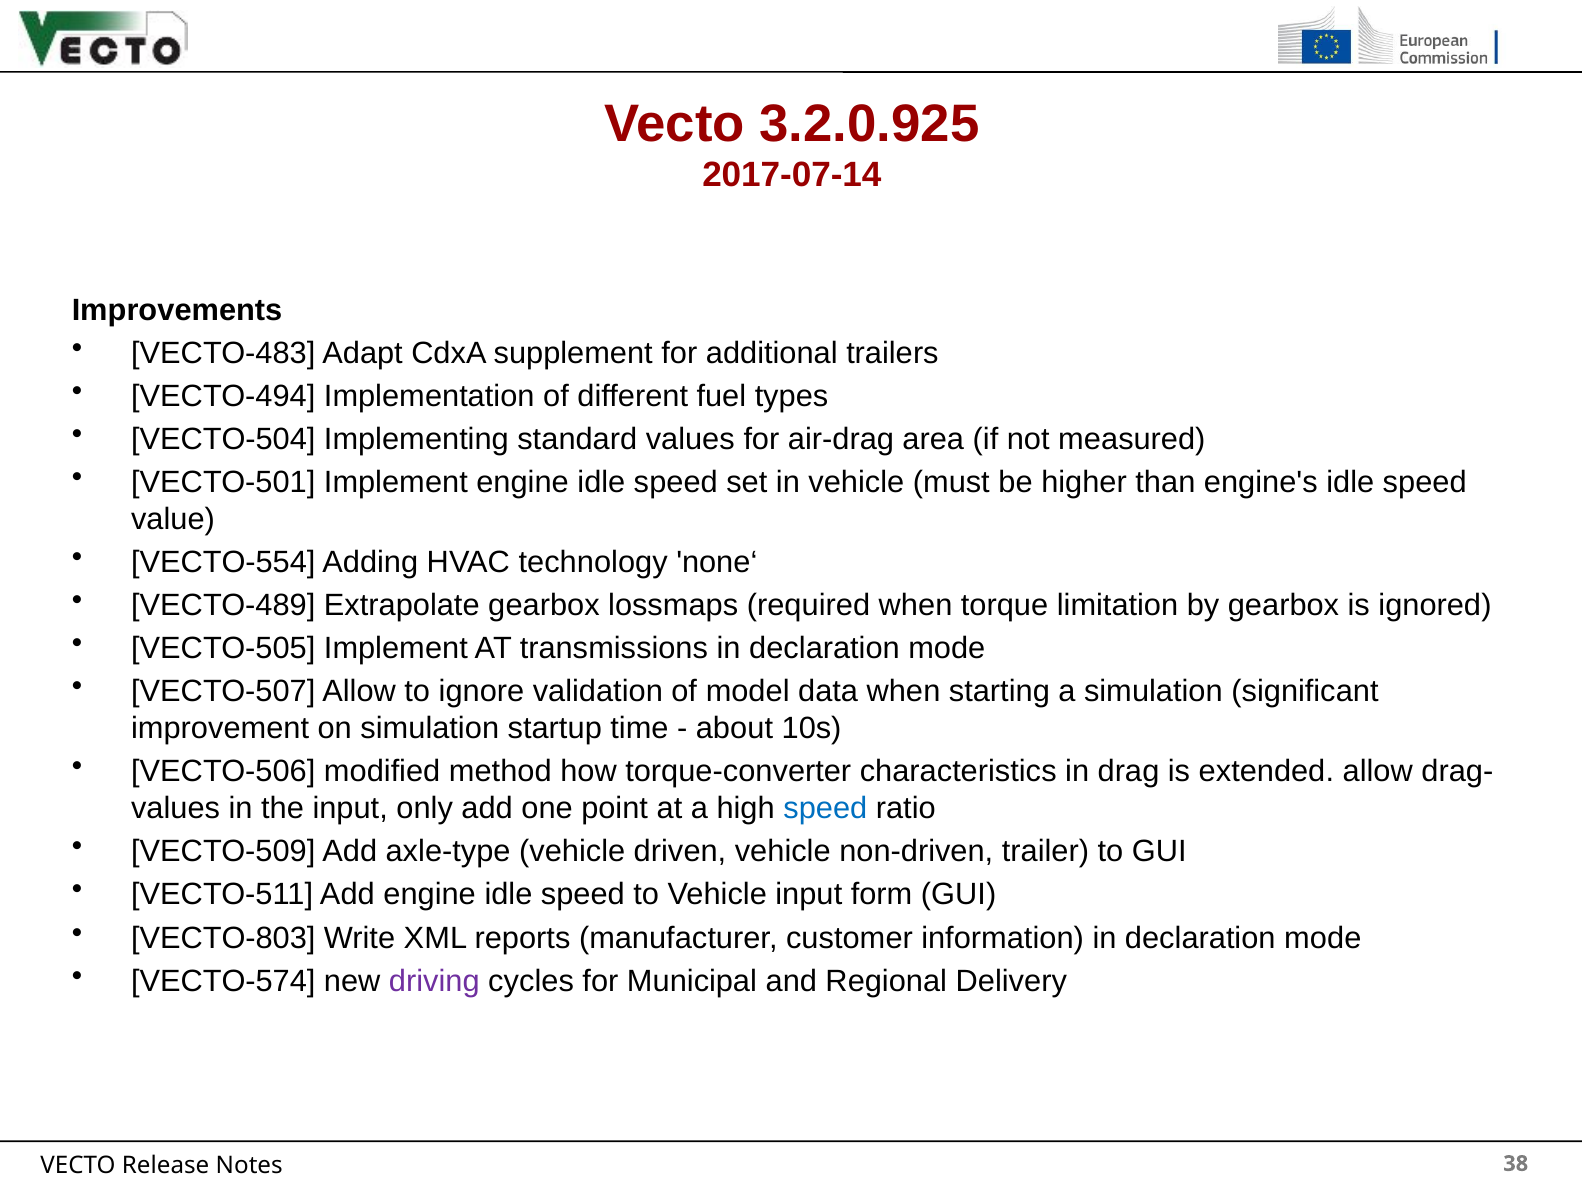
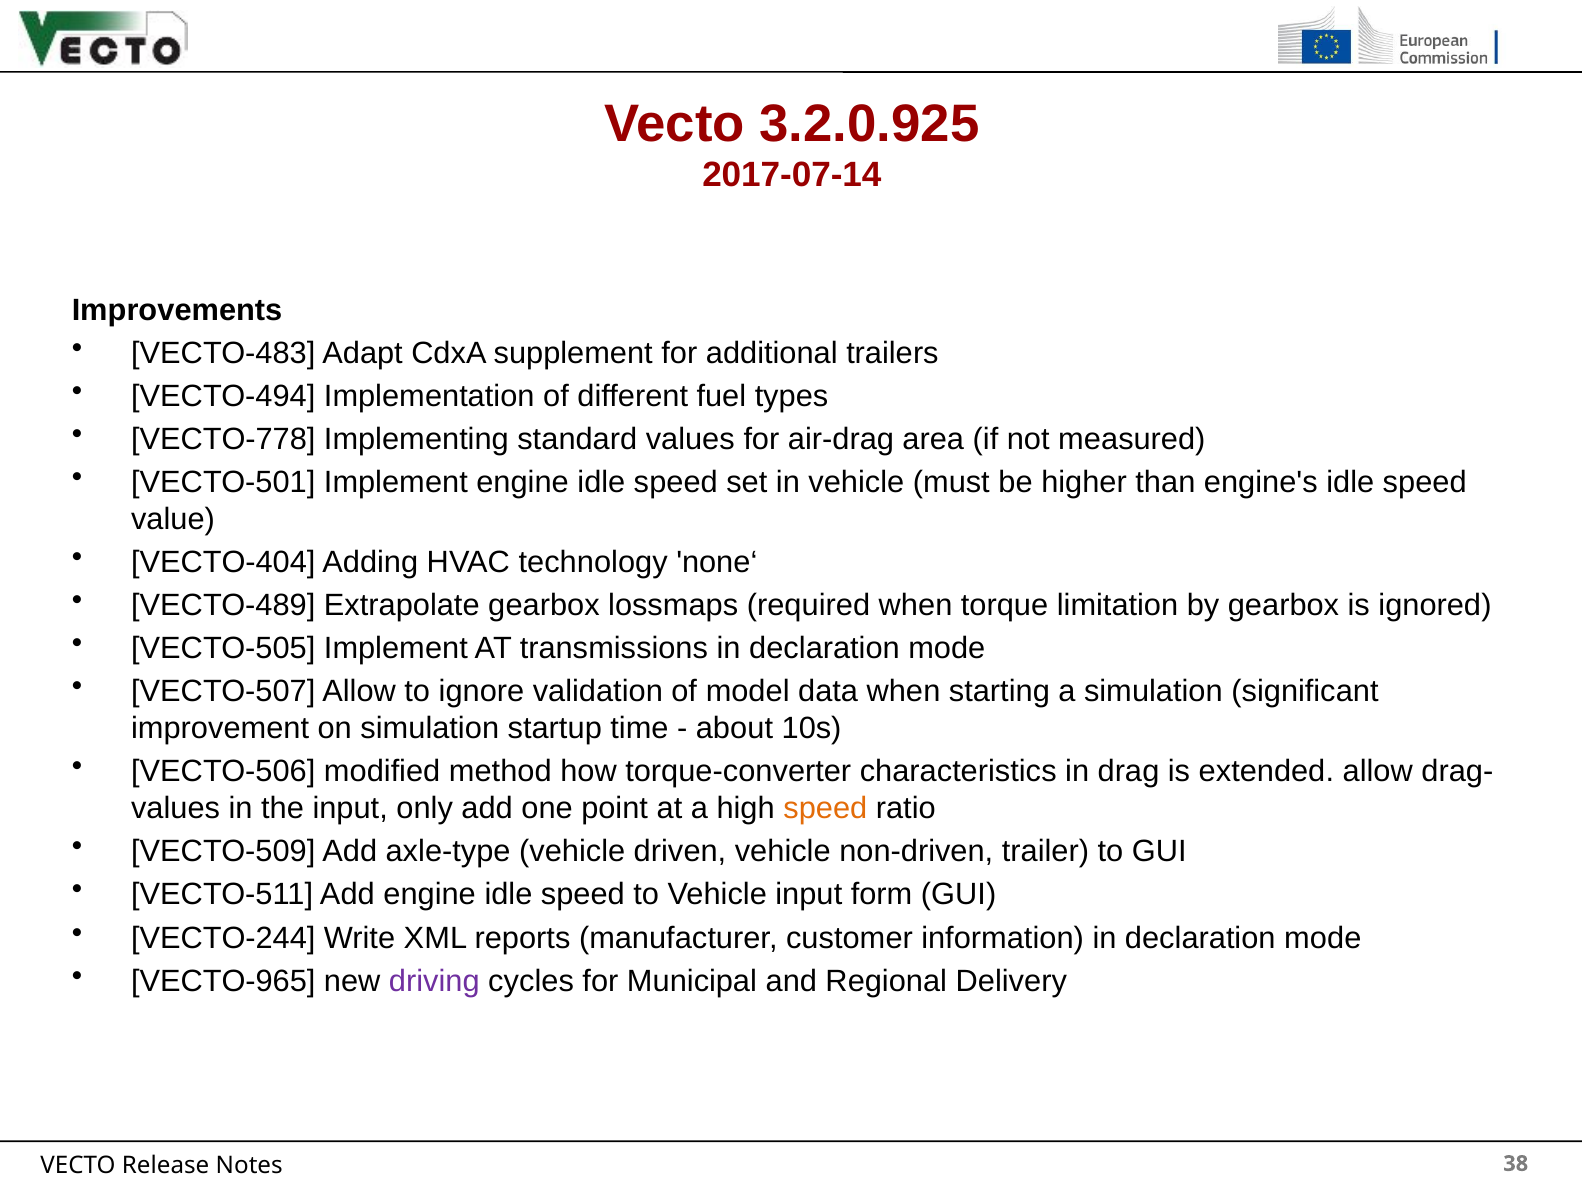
VECTO-504: VECTO-504 -> VECTO-778
VECTO-554: VECTO-554 -> VECTO-404
speed at (825, 809) colour: blue -> orange
VECTO-803: VECTO-803 -> VECTO-244
VECTO-574: VECTO-574 -> VECTO-965
